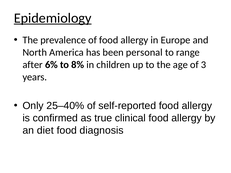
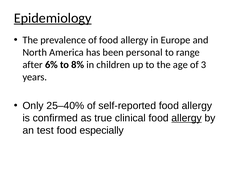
allergy at (187, 118) underline: none -> present
diet: diet -> test
diagnosis: diagnosis -> especially
